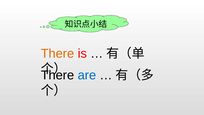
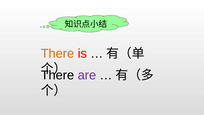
are colour: blue -> purple
